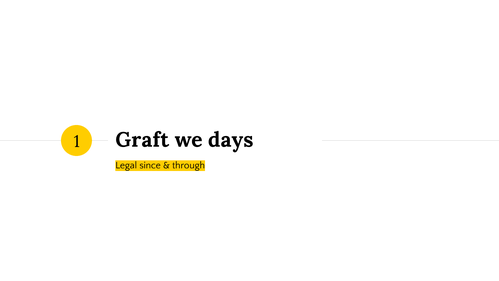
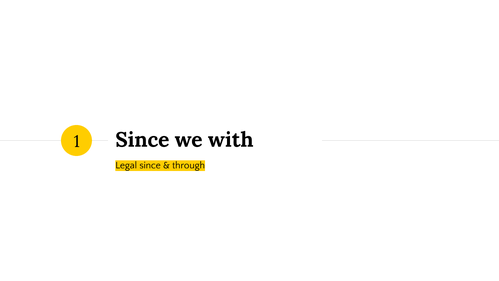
Graft at (142, 140): Graft -> Since
days: days -> with
